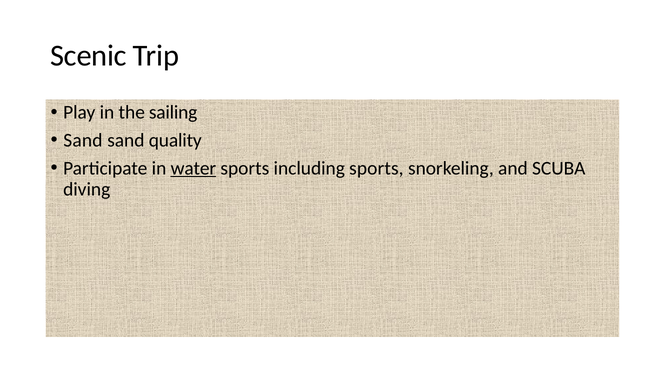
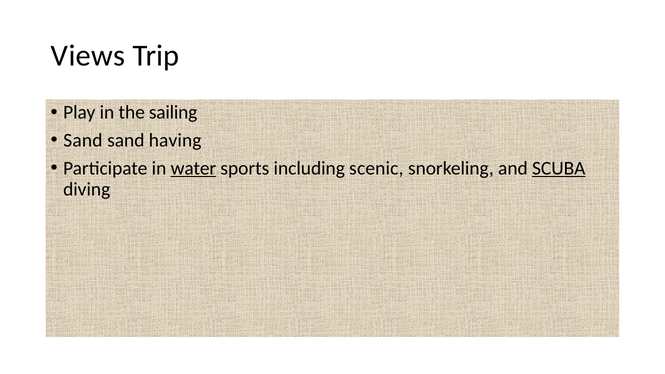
Scenic: Scenic -> Views
quality: quality -> having
including sports: sports -> scenic
SCUBA underline: none -> present
